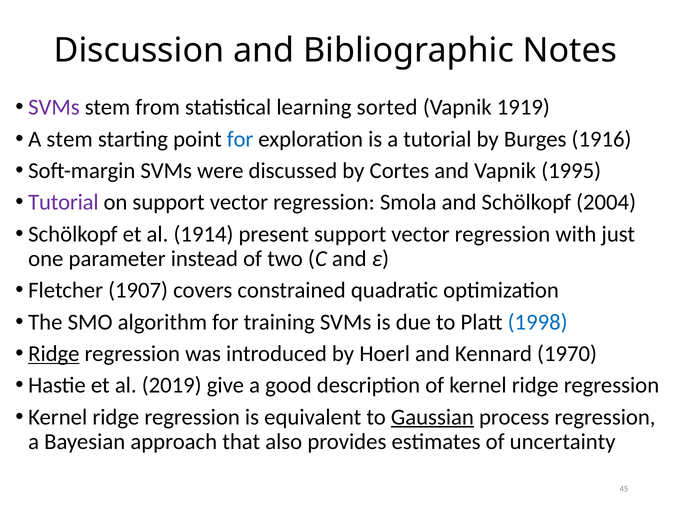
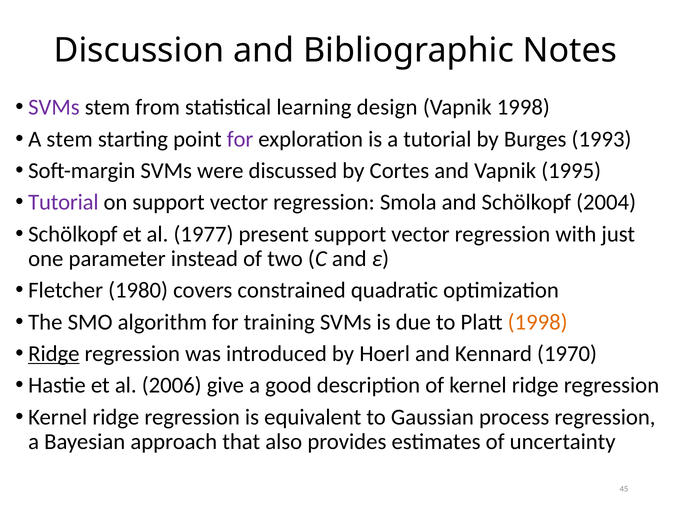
sorted: sorted -> design
Vapnik 1919: 1919 -> 1998
for at (240, 139) colour: blue -> purple
1916: 1916 -> 1993
1914: 1914 -> 1977
1907: 1907 -> 1980
1998 at (538, 322) colour: blue -> orange
2019: 2019 -> 2006
Gaussian underline: present -> none
